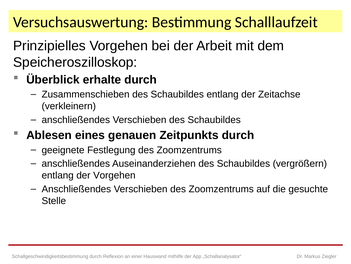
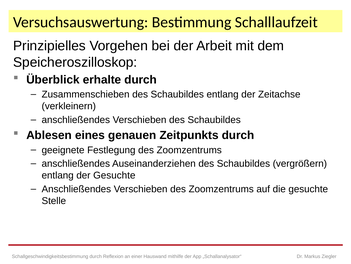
der Vorgehen: Vorgehen -> Gesuchte
